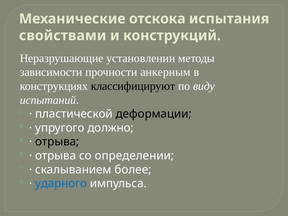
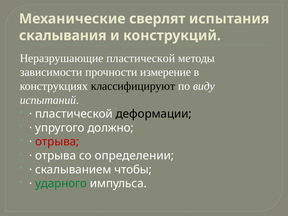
отскока: отскока -> сверлят
свойствами: свойствами -> скалывания
Неразрушающие установлении: установлении -> пластической
анкерным: анкерным -> измерение
отрыва at (57, 142) colour: black -> red
более: более -> чтобы
ударного colour: blue -> green
